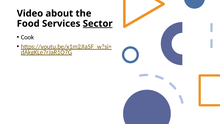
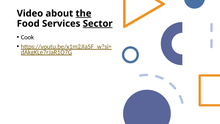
the underline: none -> present
